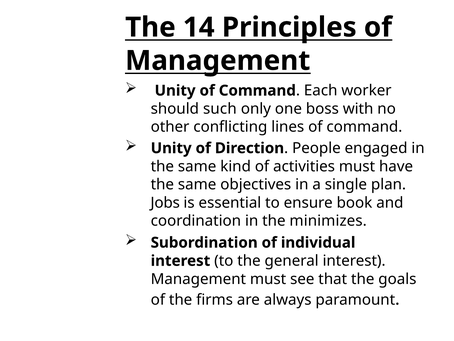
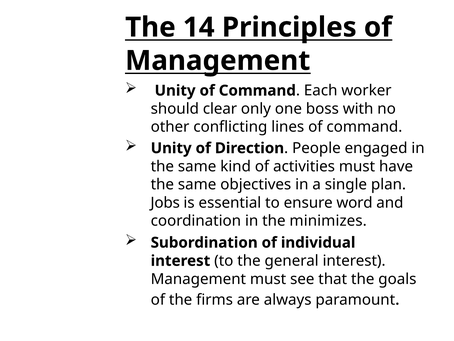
such: such -> clear
book: book -> word
